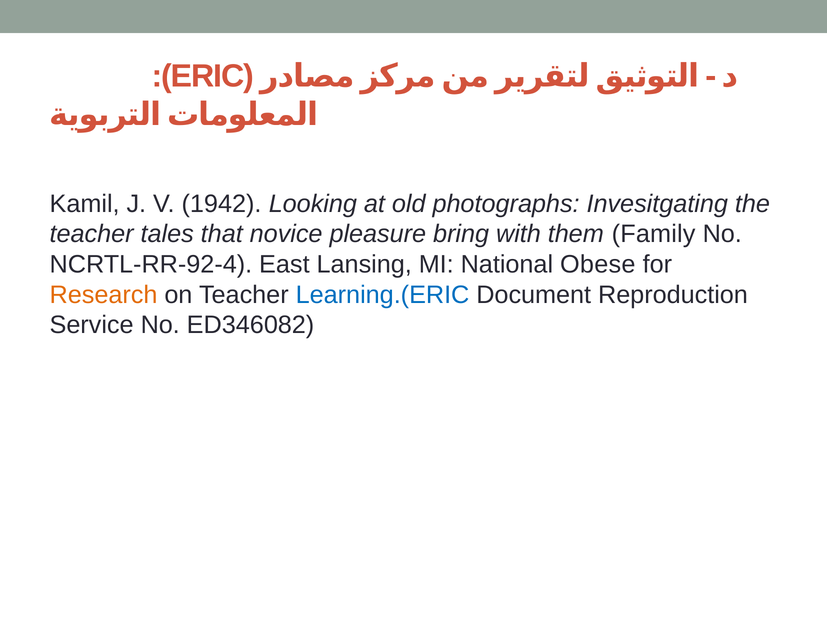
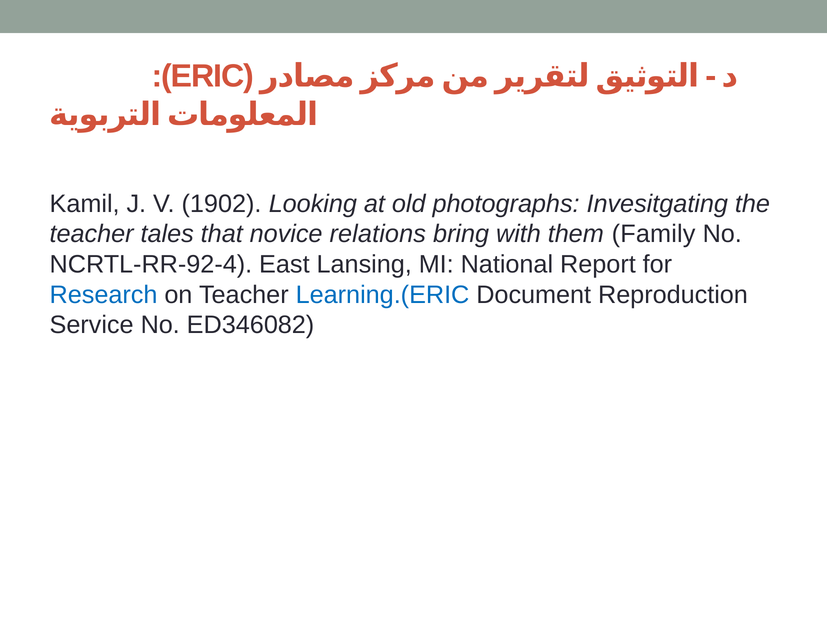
1942: 1942 -> 1902
pleasure: pleasure -> relations
Obese: Obese -> Report
Research colour: orange -> blue
